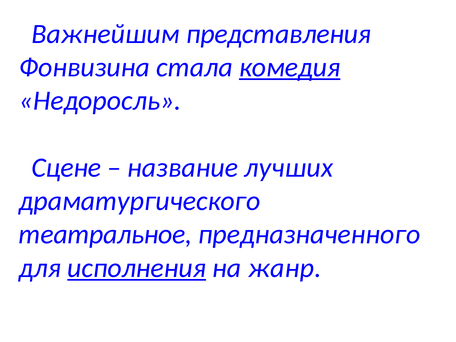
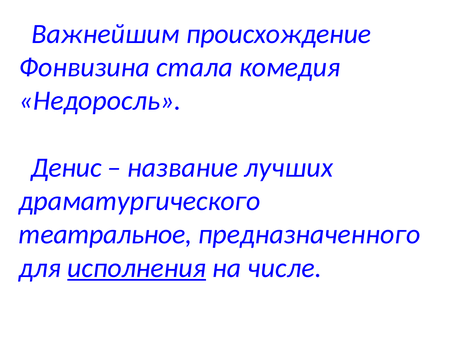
представления: представления -> происхождение
комедия underline: present -> none
Сцене: Сцене -> Денис
жанр: жанр -> числе
